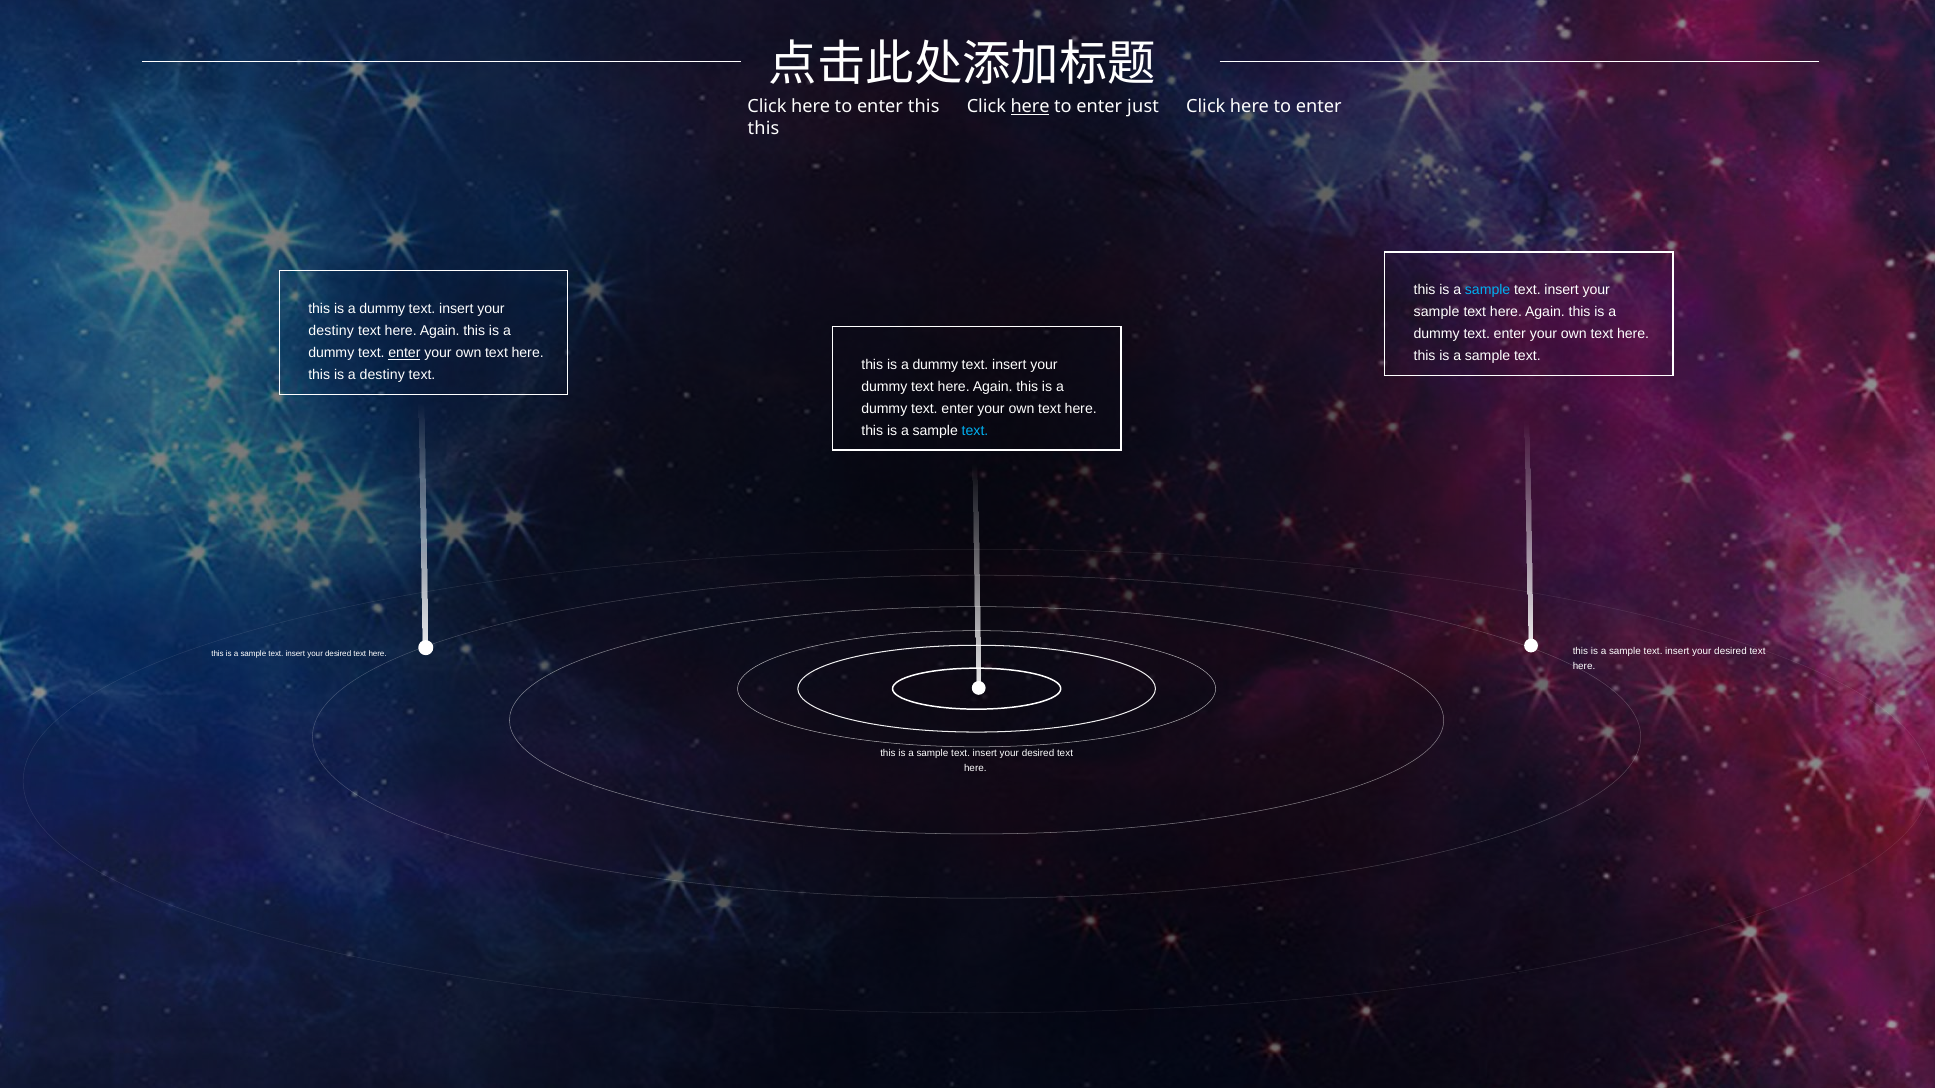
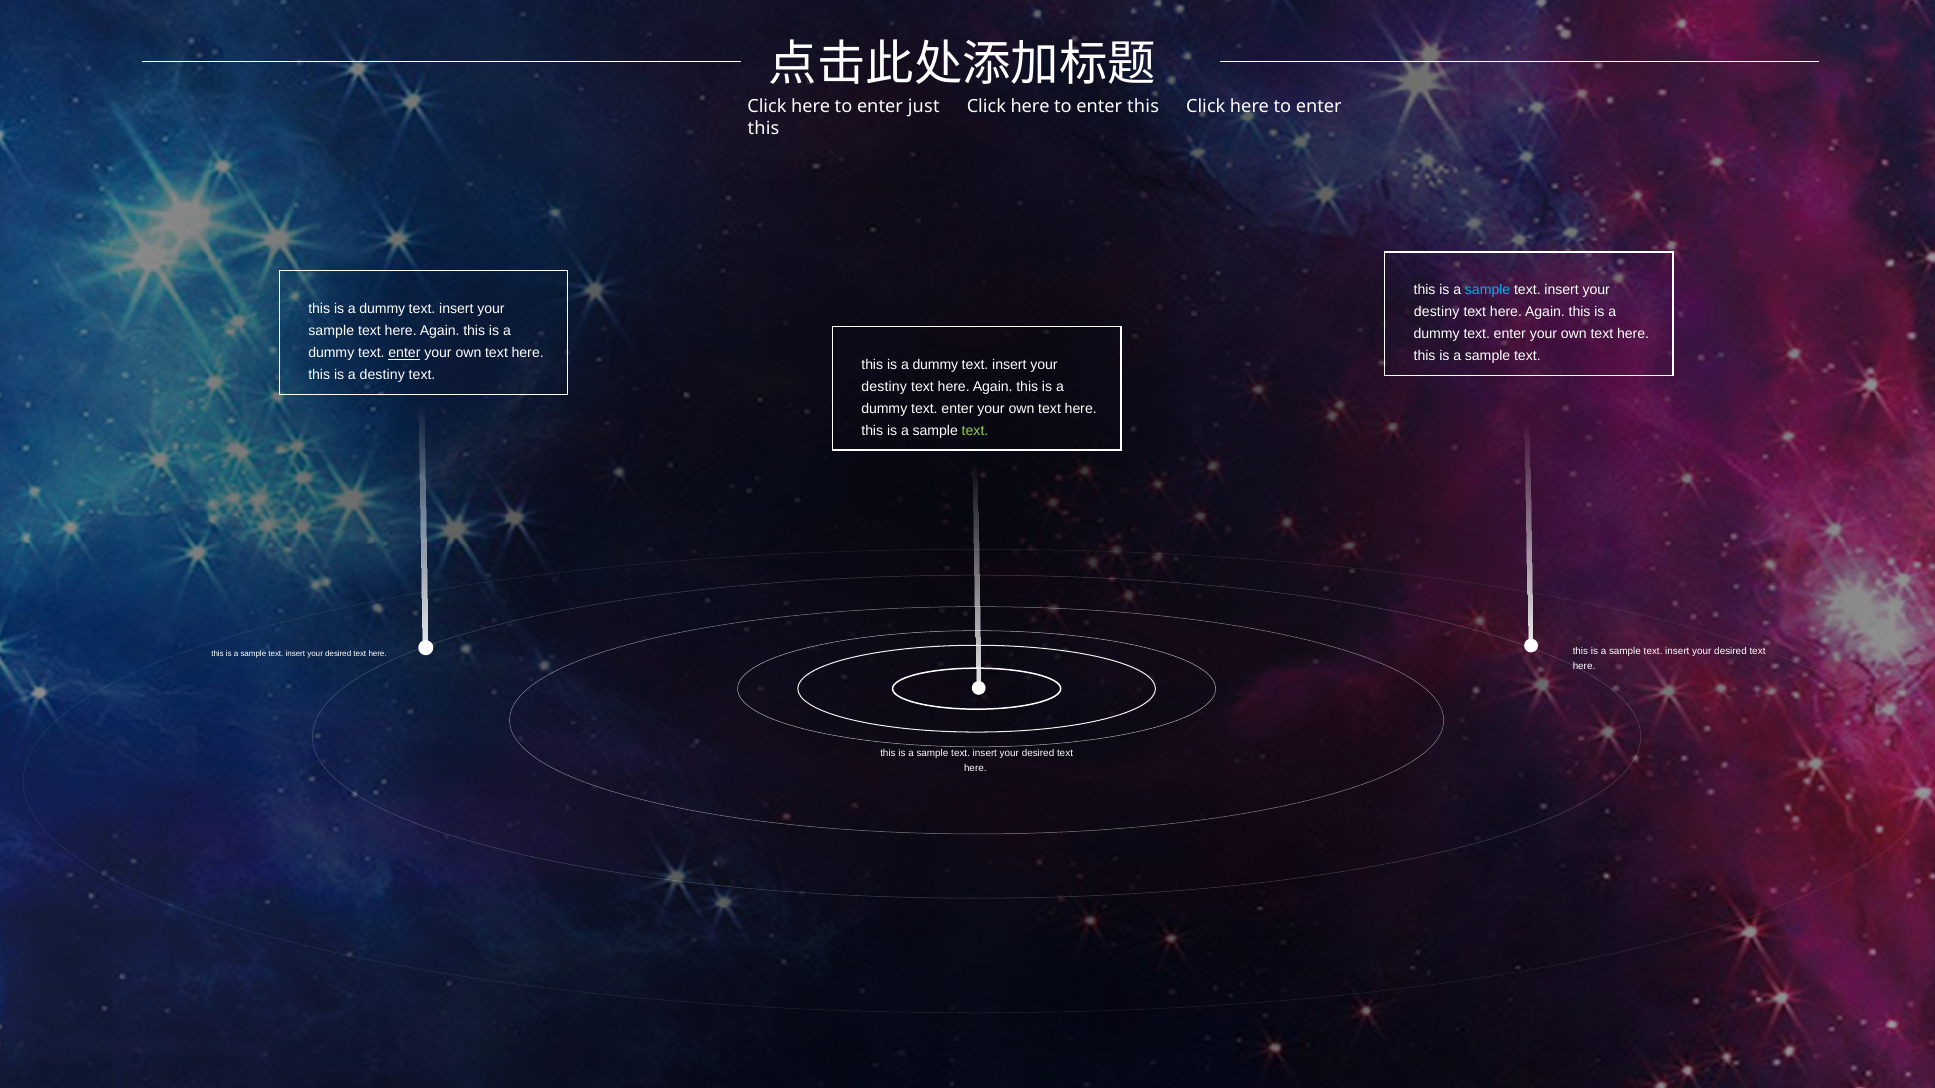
this at (924, 106): this -> just
here at (1030, 106) underline: present -> none
just at (1143, 106): just -> this
sample at (1437, 312): sample -> destiny
destiny at (331, 331): destiny -> sample
dummy at (884, 387): dummy -> destiny
text at (975, 431) colour: light blue -> light green
